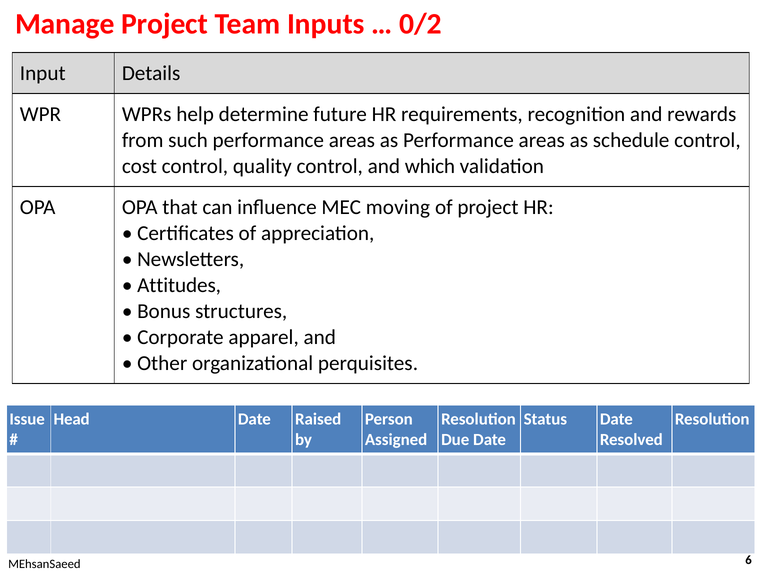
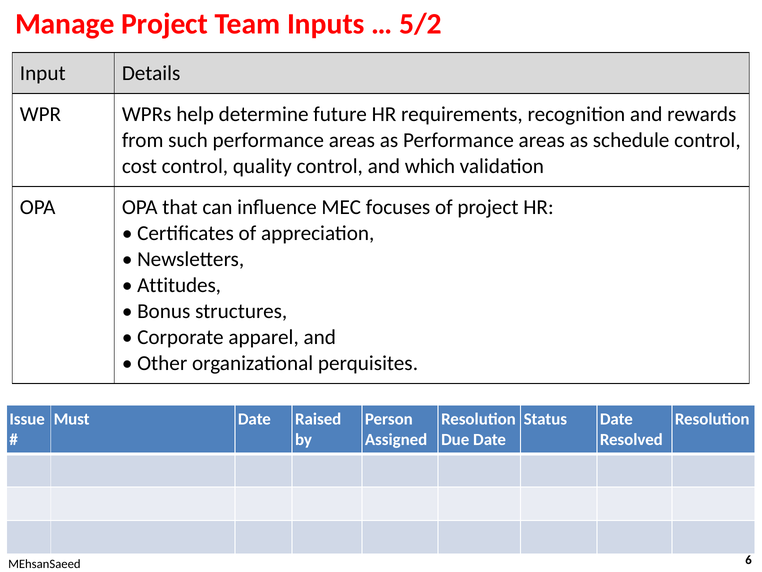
0/2: 0/2 -> 5/2
moving: moving -> focuses
Head: Head -> Must
